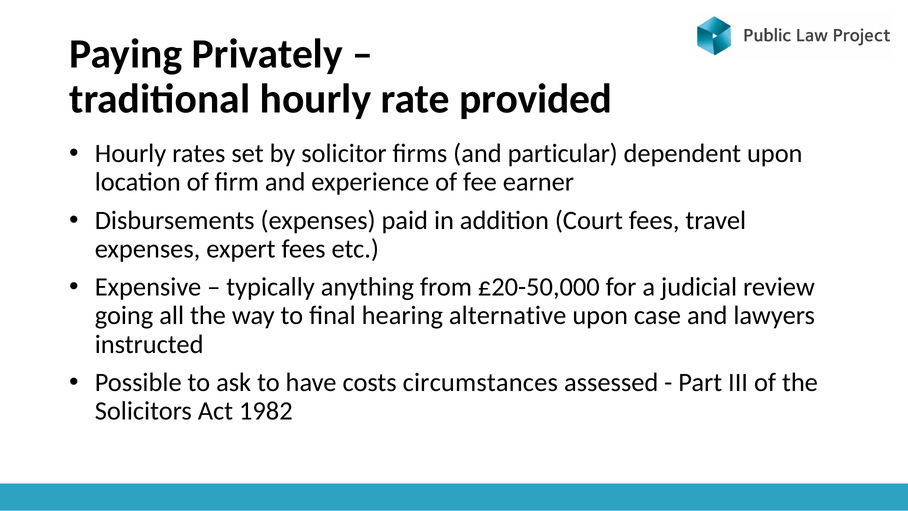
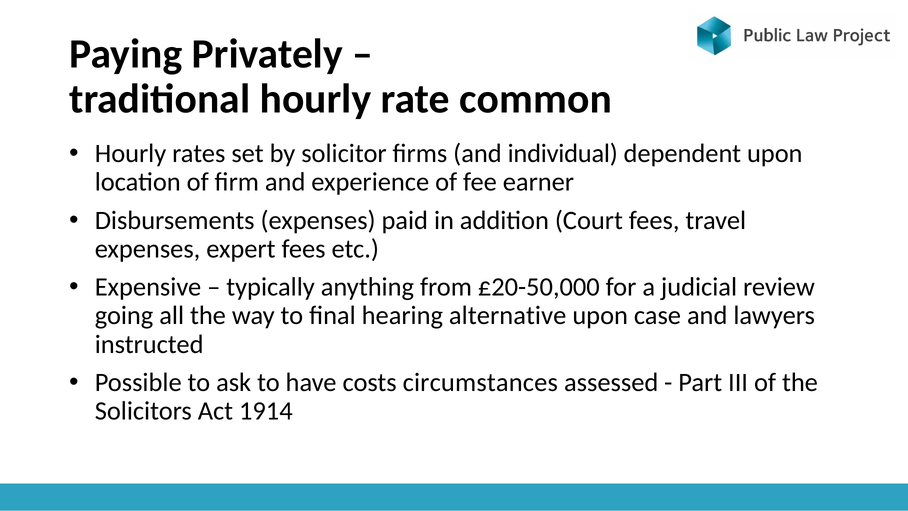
provided: provided -> common
particular: particular -> individual
1982: 1982 -> 1914
